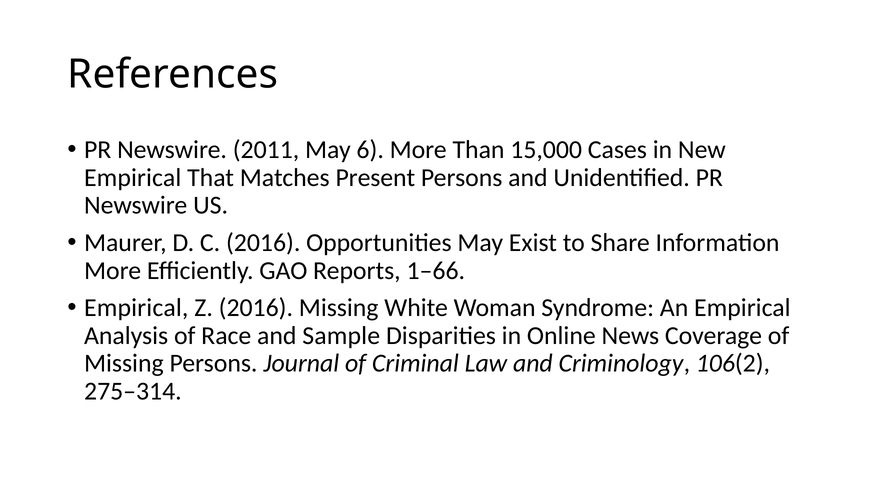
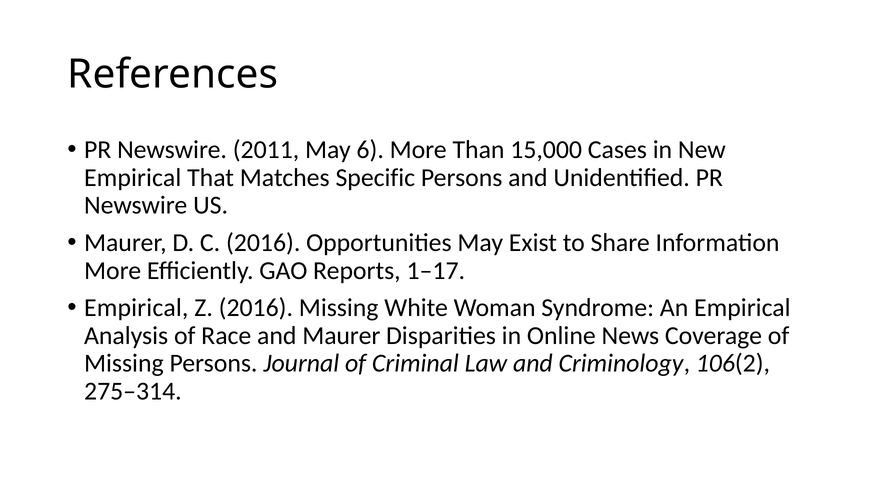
Present: Present -> Specific
1–66: 1–66 -> 1–17
and Sample: Sample -> Maurer
